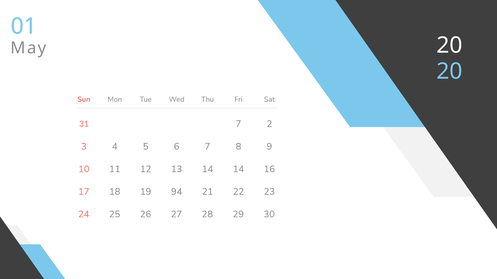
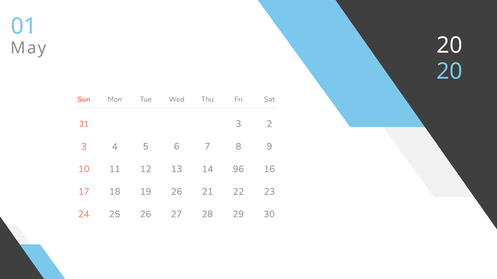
31 7: 7 -> 3
14 14: 14 -> 96
19 94: 94 -> 26
